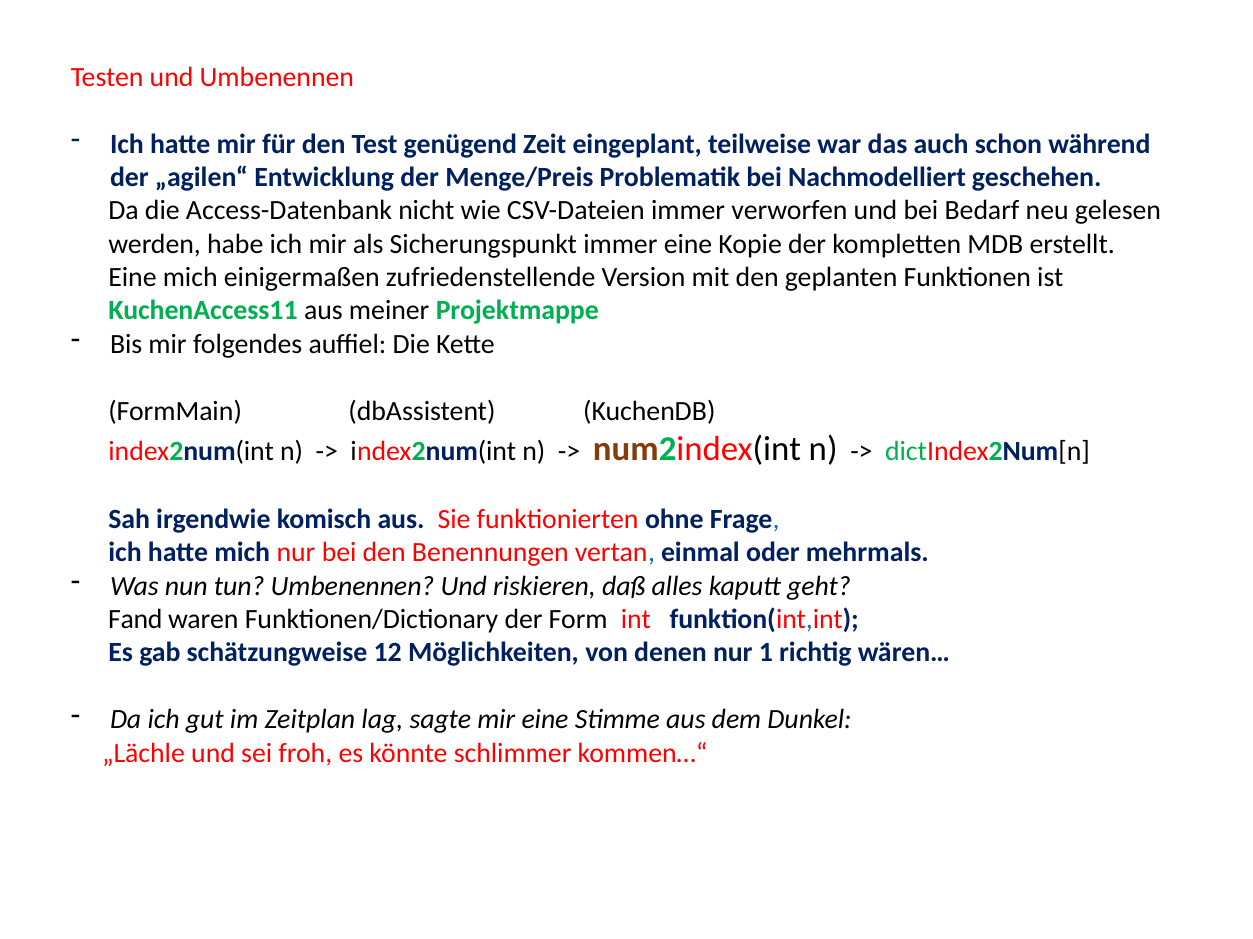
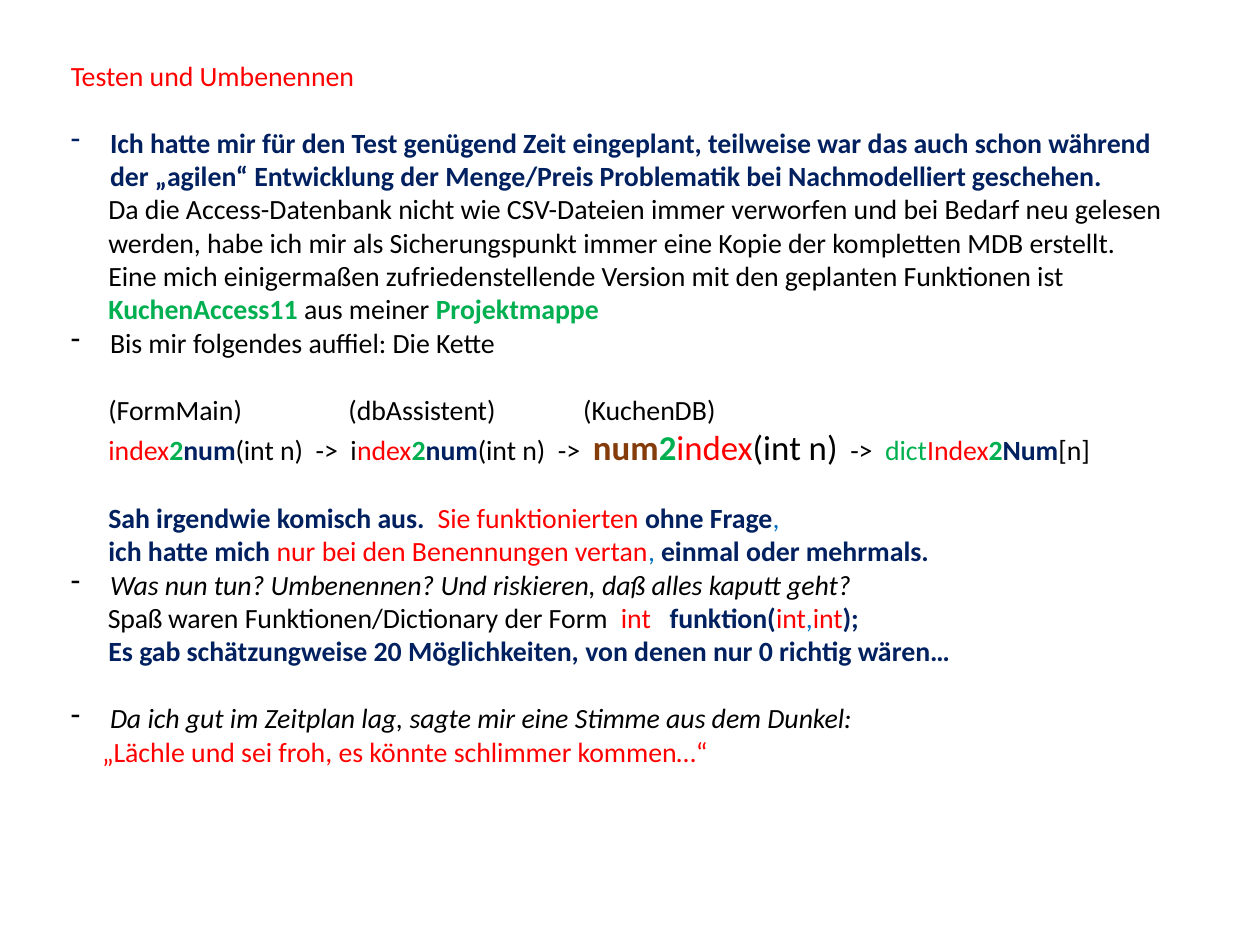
Fand: Fand -> Spaß
12: 12 -> 20
1: 1 -> 0
